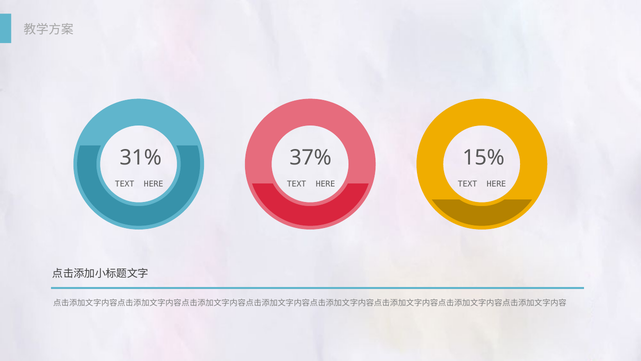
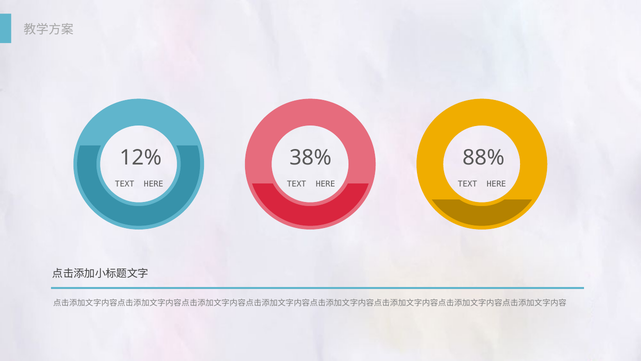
31%: 31% -> 12%
37%: 37% -> 38%
15%: 15% -> 88%
